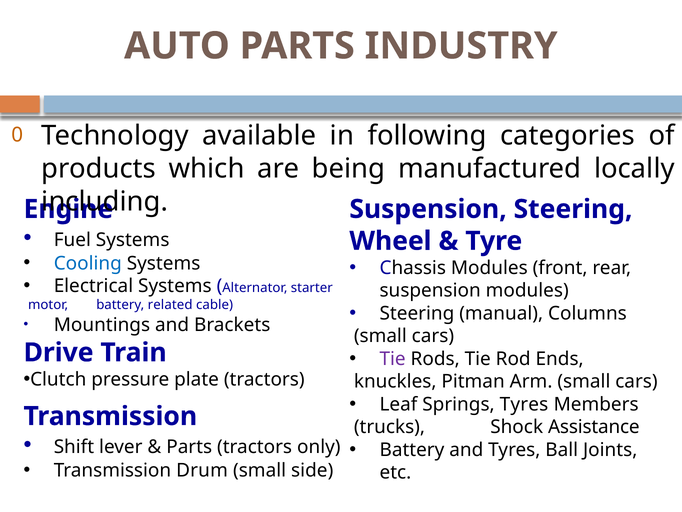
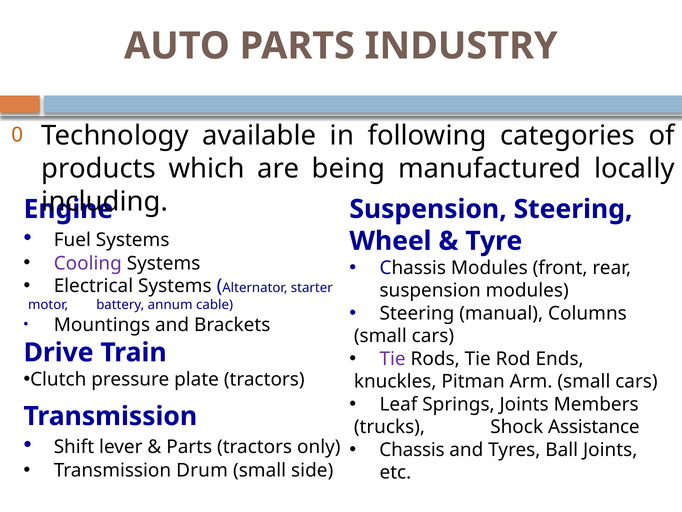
Cooling colour: blue -> purple
related: related -> annum
Springs Tyres: Tyres -> Joints
Battery at (412, 450): Battery -> Chassis
